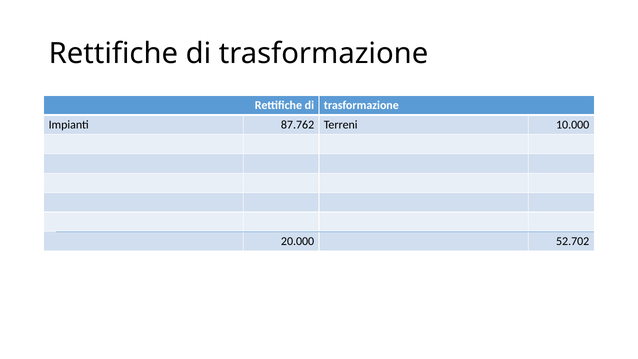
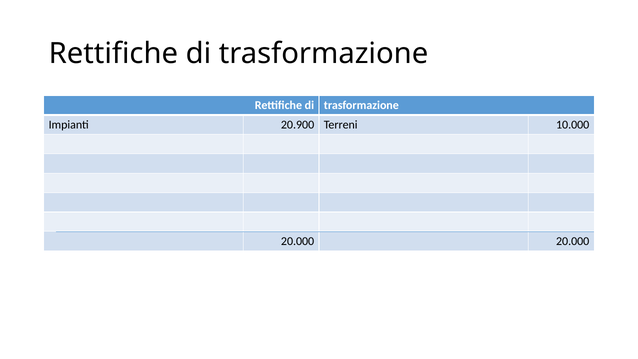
87.762: 87.762 -> 20.900
20.000 52.702: 52.702 -> 20.000
